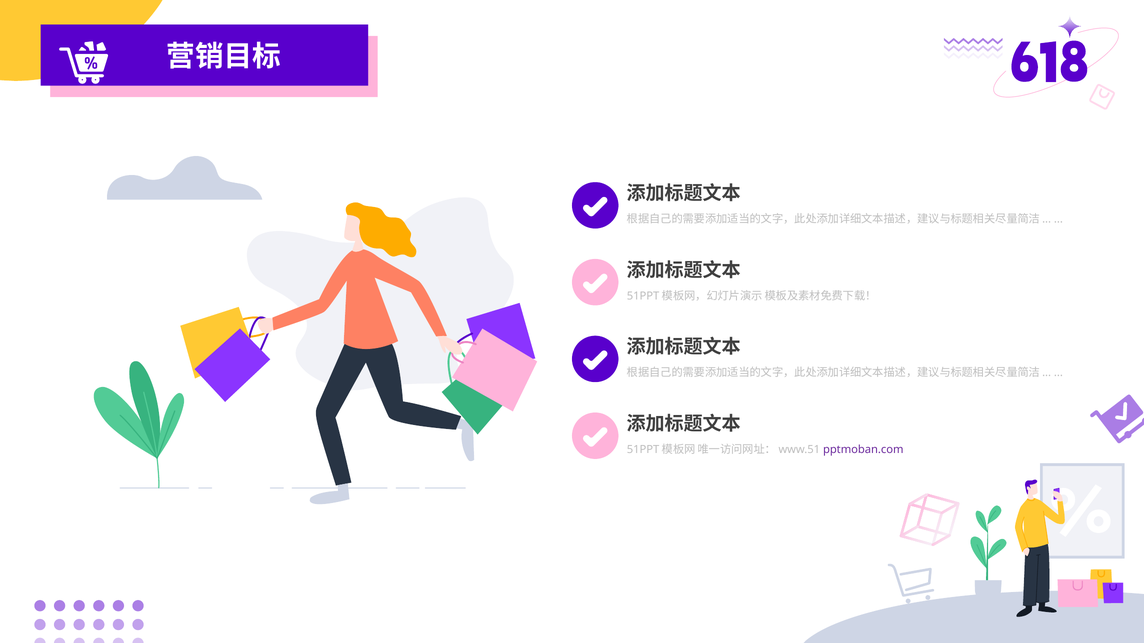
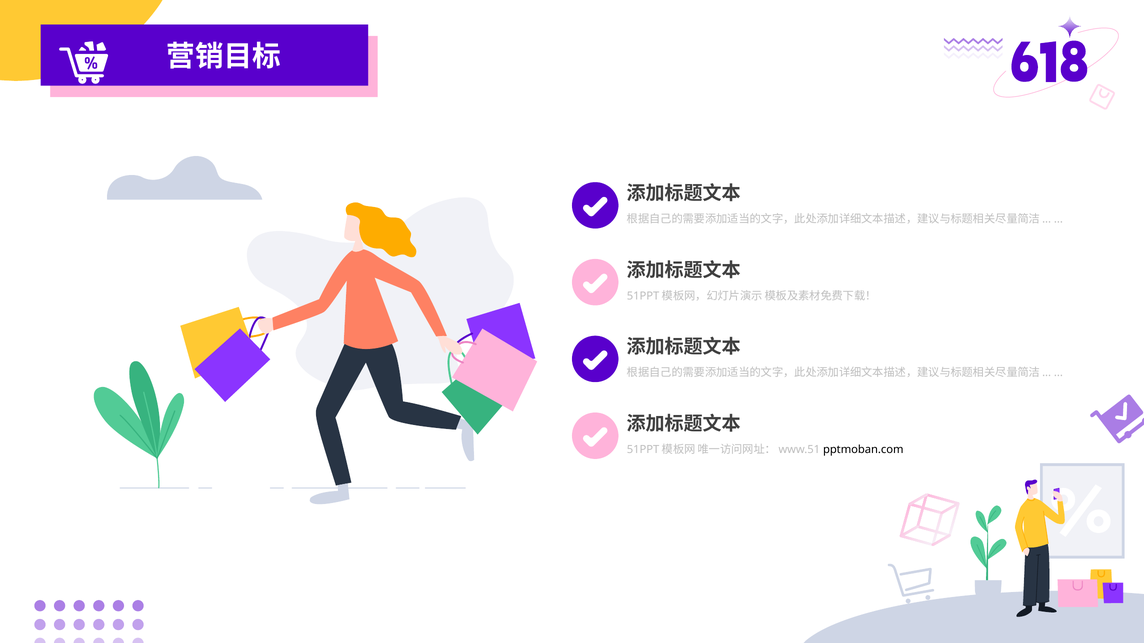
pptmoban.com colour: purple -> black
